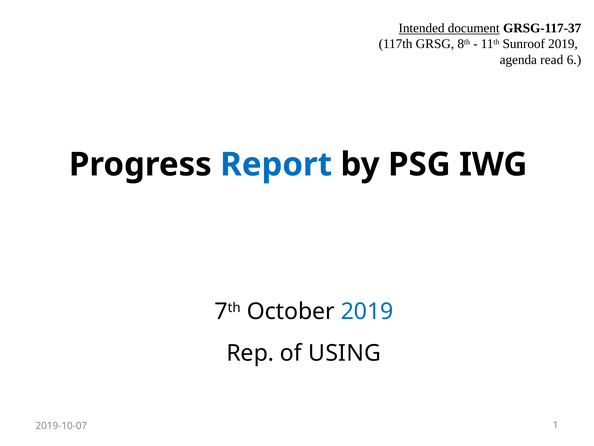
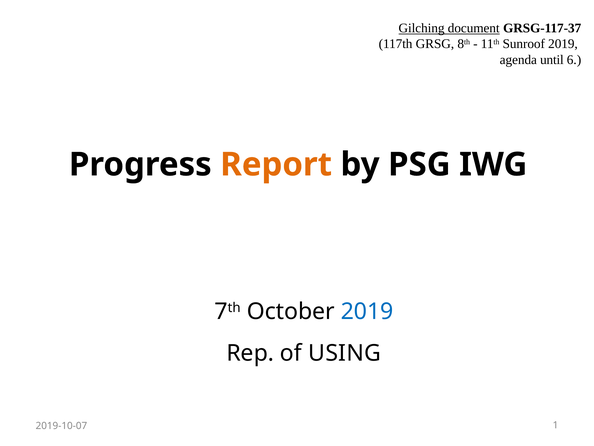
Intended: Intended -> Gilching
read: read -> until
Report colour: blue -> orange
